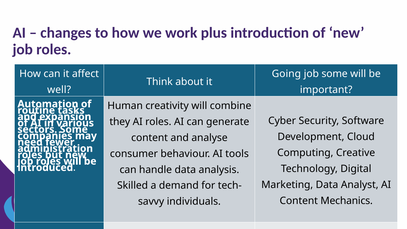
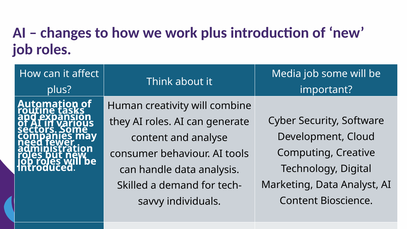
Going: Going -> Media
well at (59, 90): well -> plus
Mechanics: Mechanics -> Bioscience
